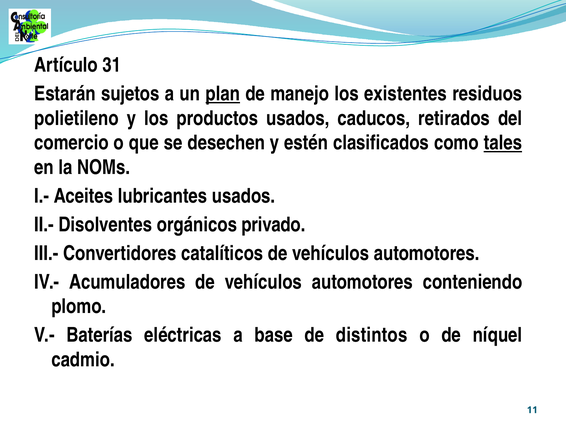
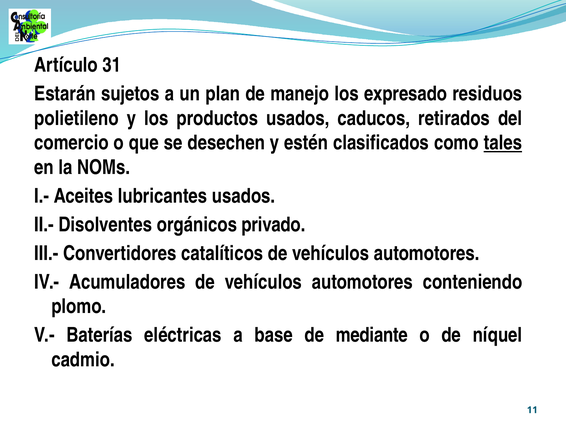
plan underline: present -> none
existentes: existentes -> expresado
distintos: distintos -> mediante
